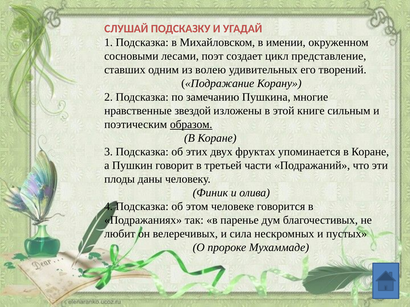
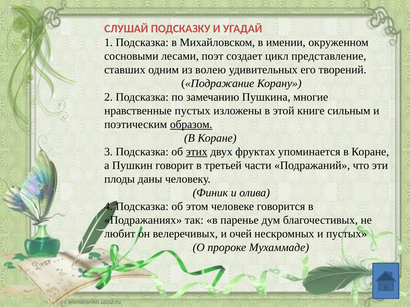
нравственные звездой: звездой -> пустых
этих underline: none -> present
сила: сила -> очей
